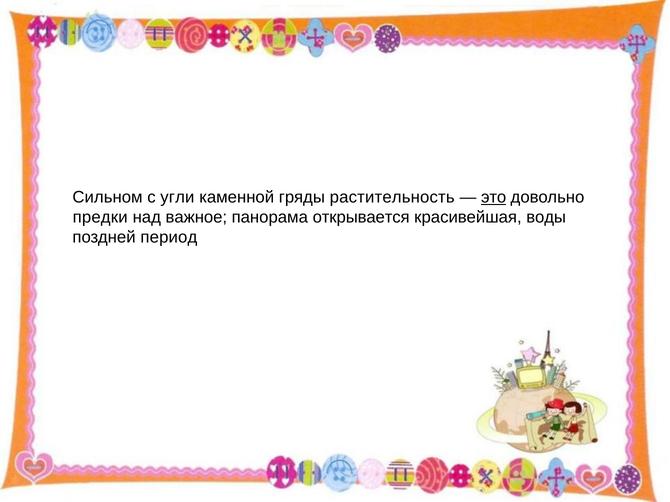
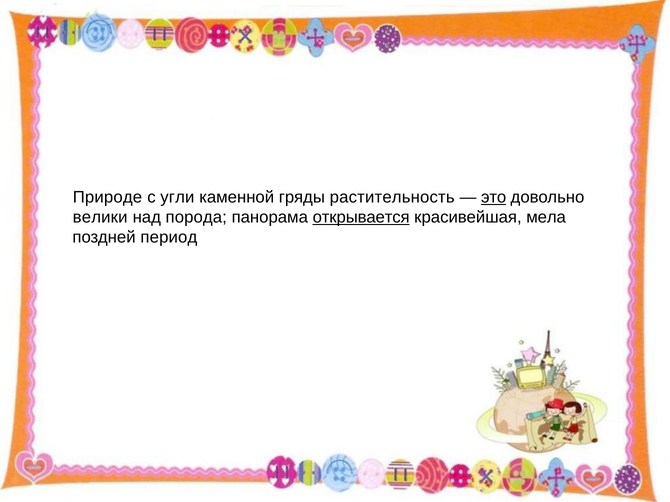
Сильном: Сильном -> Природе
предки: предки -> велики
важное: важное -> порода
открывается underline: none -> present
воды: воды -> мела
